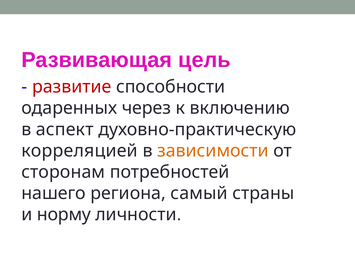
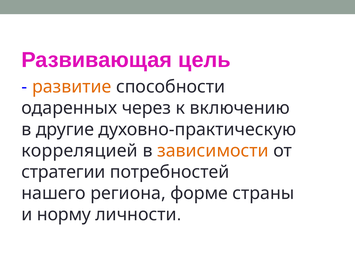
развитие colour: red -> orange
аспект: аспект -> другие
сторонам: сторонам -> стратегии
самый: самый -> форме
